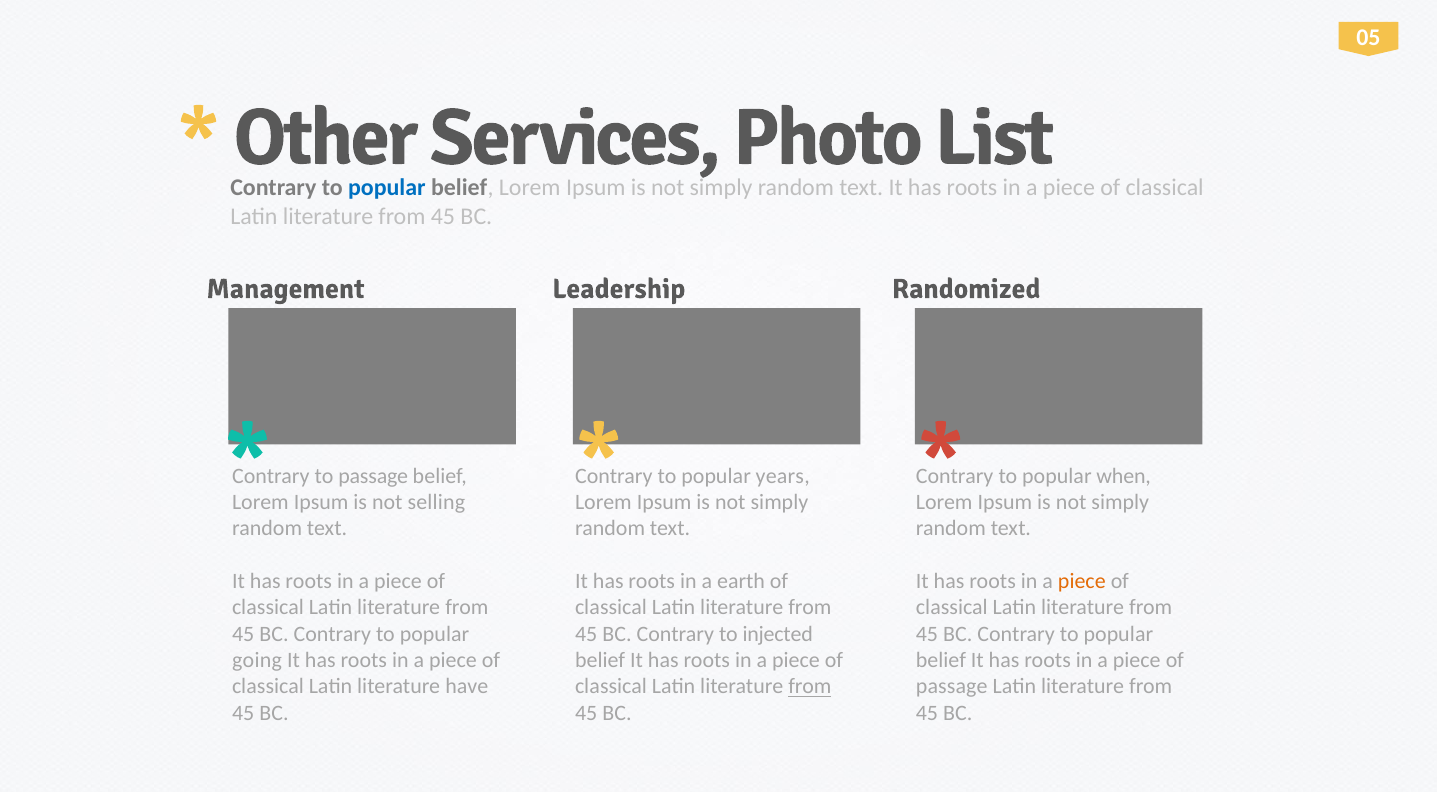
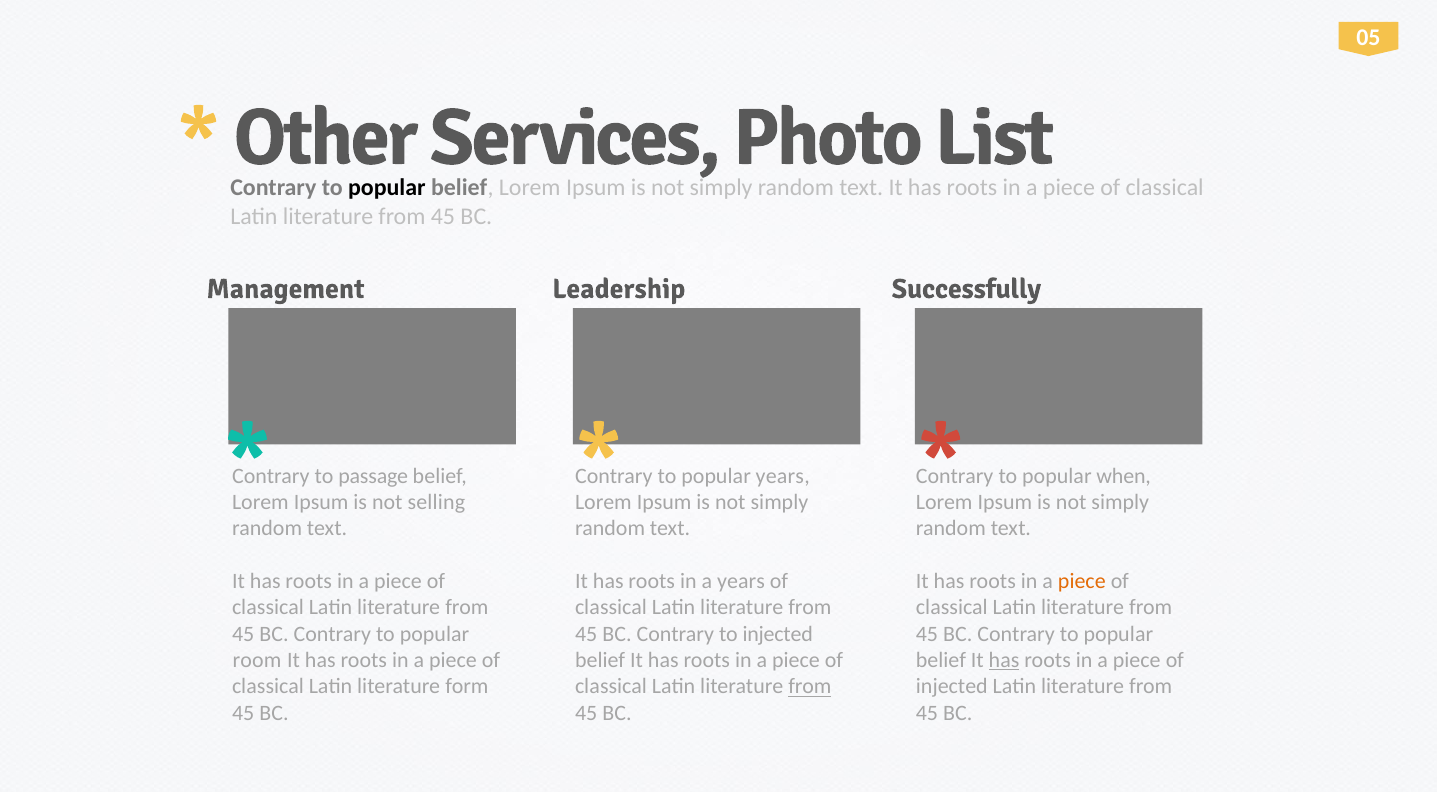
popular at (387, 188) colour: blue -> black
Randomized: Randomized -> Successfully
a earth: earth -> years
going: going -> room
has at (1004, 660) underline: none -> present
have: have -> form
passage at (952, 687): passage -> injected
